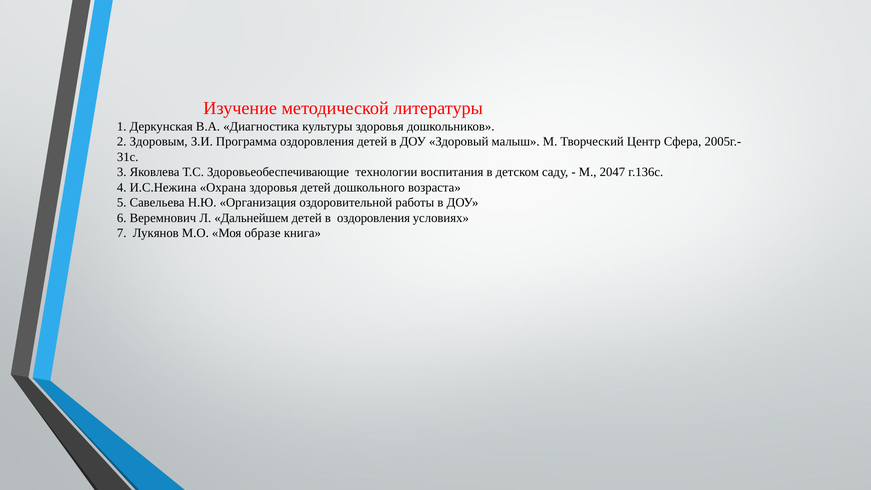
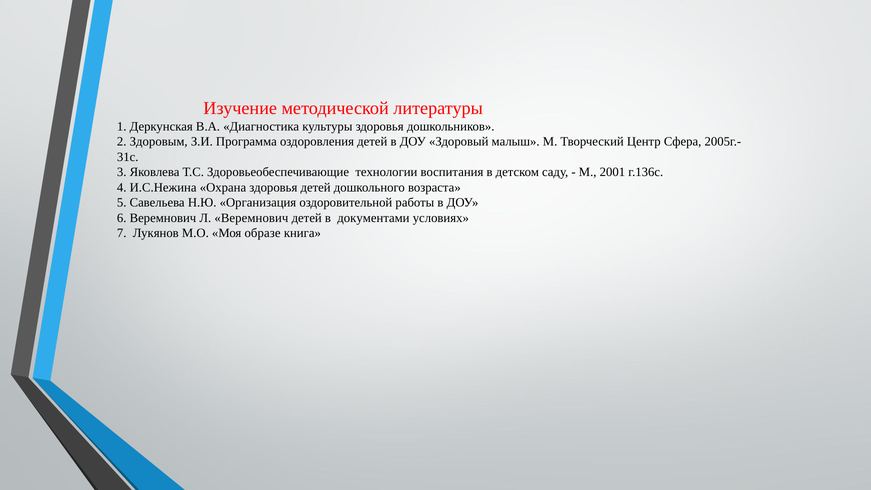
2047: 2047 -> 2001
Л Дальнейшем: Дальнейшем -> Веремнович
в оздоровления: оздоровления -> документами
